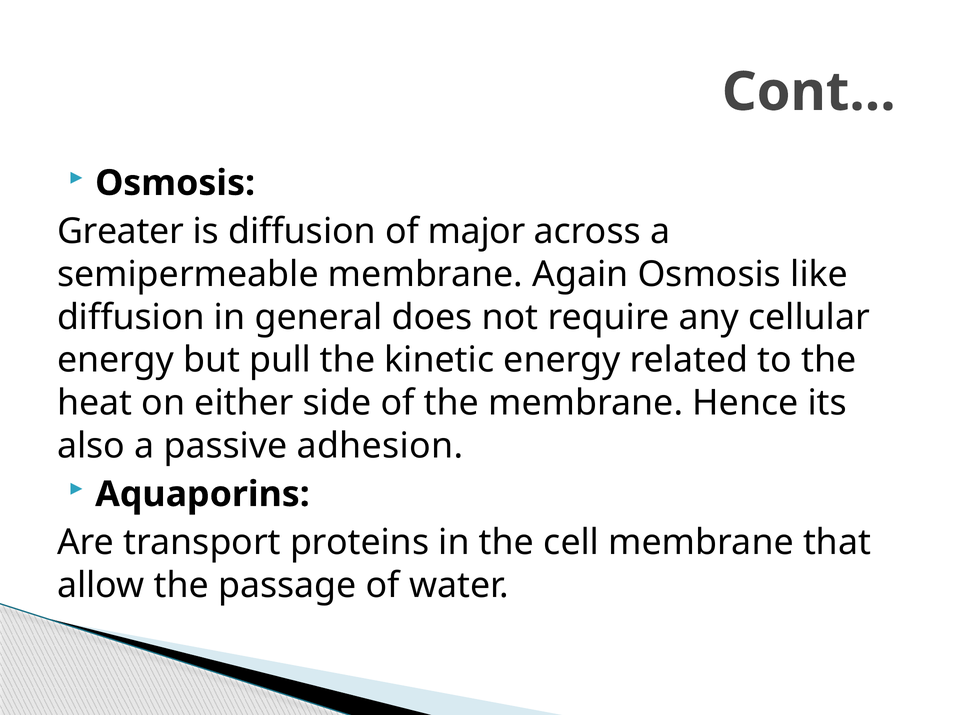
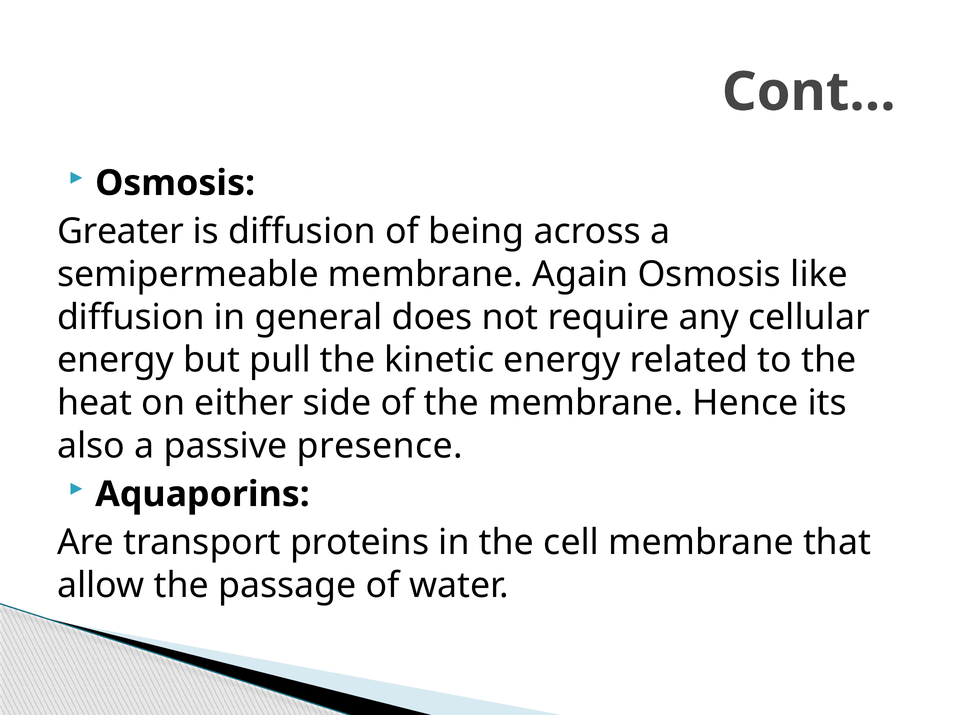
major: major -> being
adhesion: adhesion -> presence
